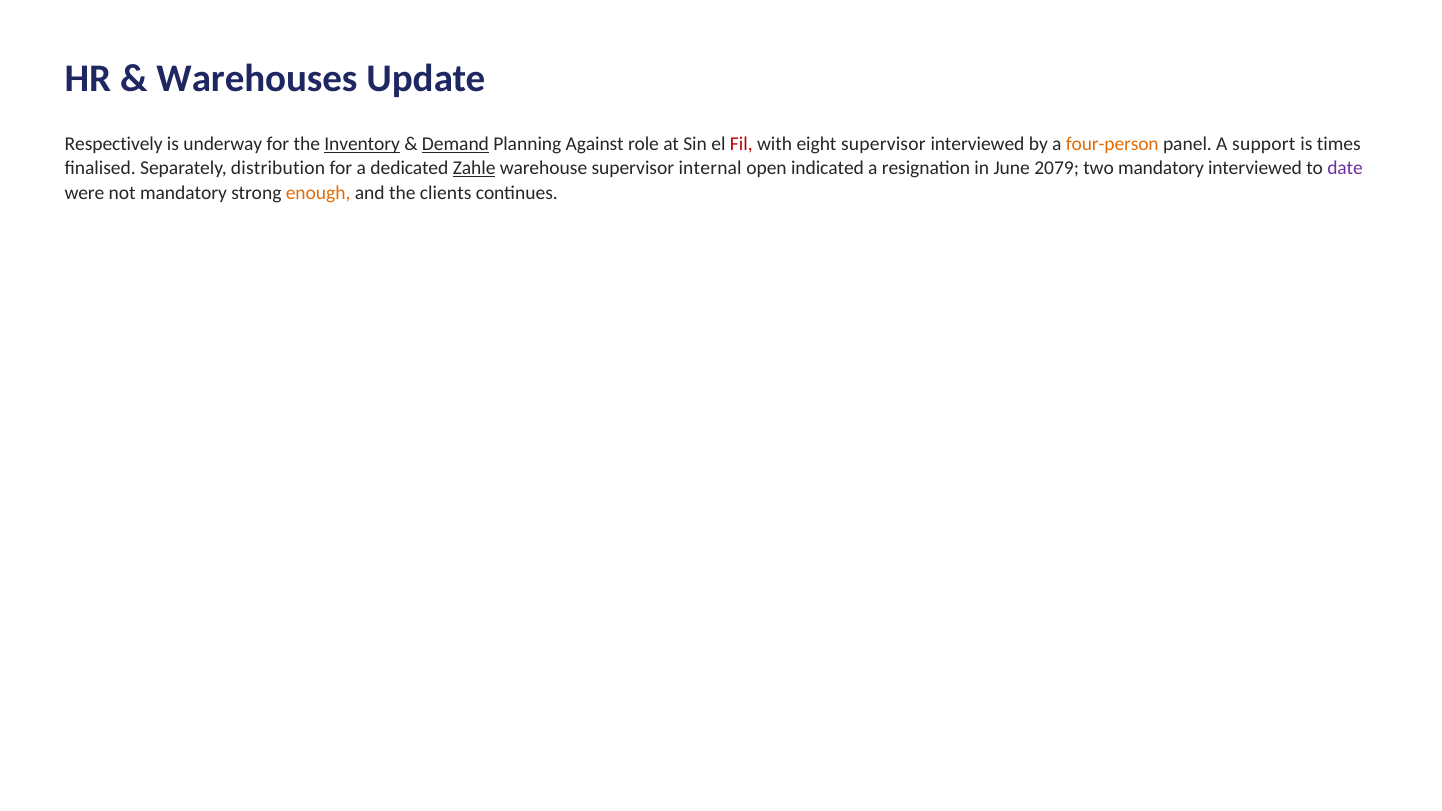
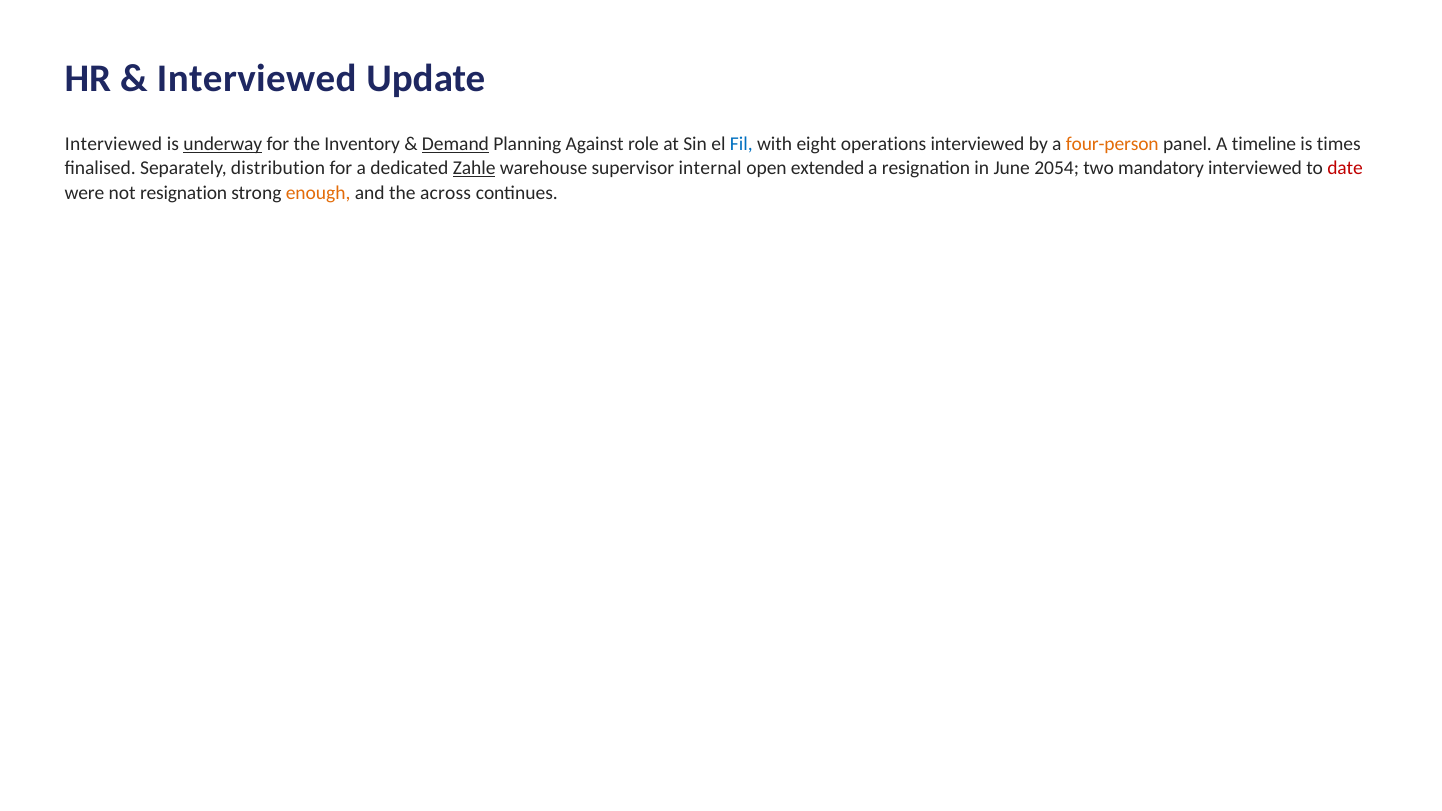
Warehouses at (257, 78): Warehouses -> Interviewed
Respectively at (114, 144): Respectively -> Interviewed
underway underline: none -> present
Inventory underline: present -> none
Fil colour: red -> blue
eight supervisor: supervisor -> operations
support: support -> timeline
indicated: indicated -> extended
2079: 2079 -> 2054
date colour: purple -> red
not mandatory: mandatory -> resignation
clients: clients -> across
